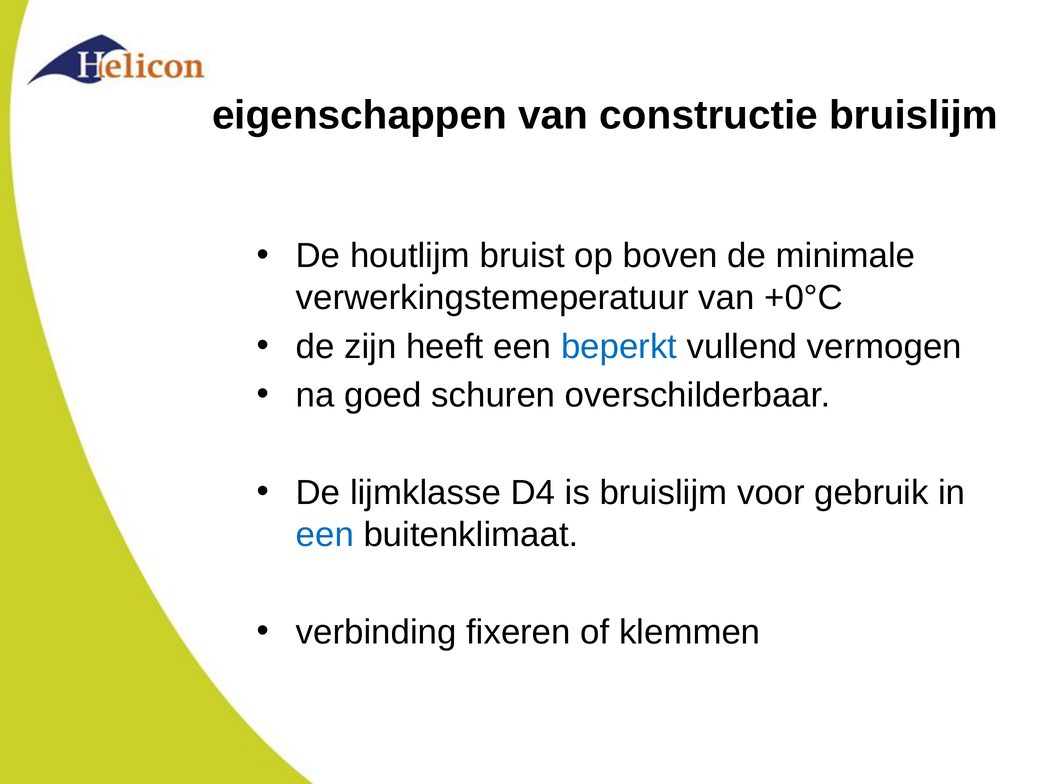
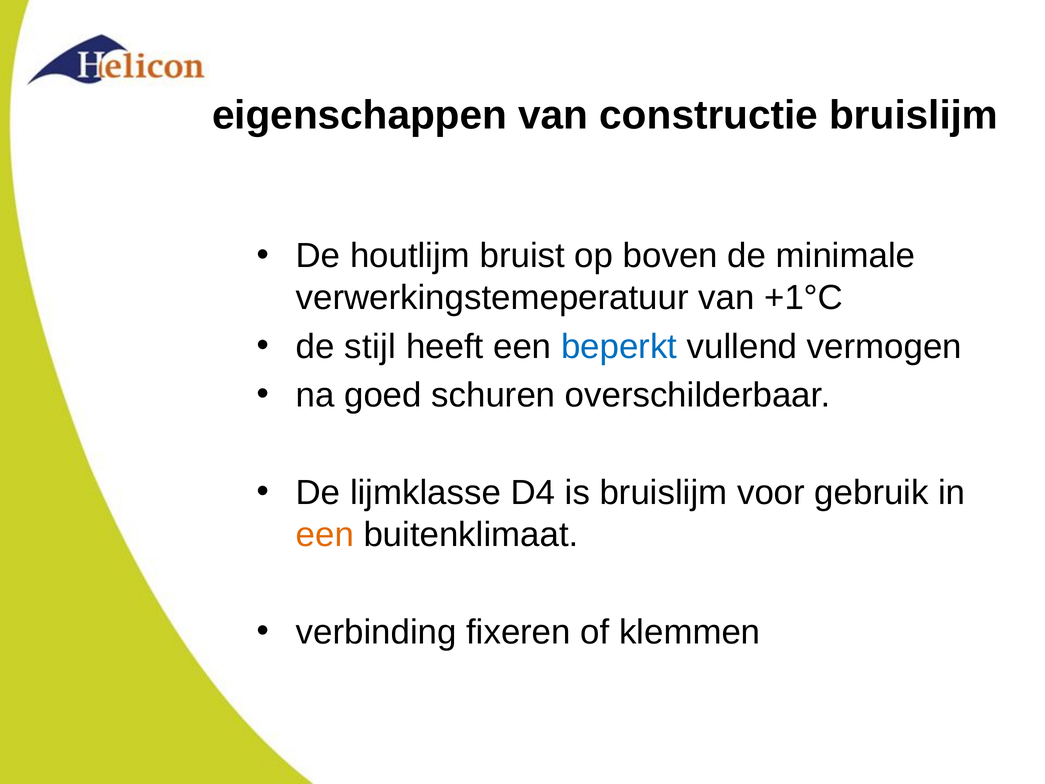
+0°C: +0°C -> +1°C
zijn: zijn -> stijl
een at (325, 534) colour: blue -> orange
